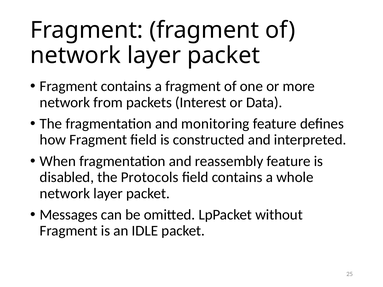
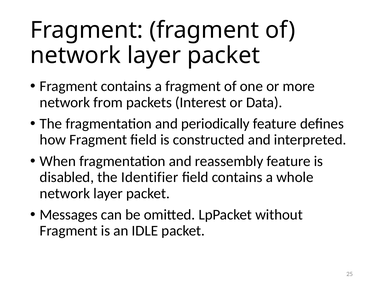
monitoring: monitoring -> periodically
Protocols: Protocols -> Identifier
